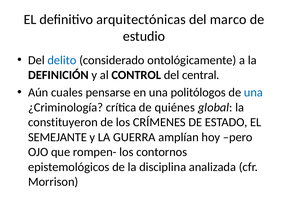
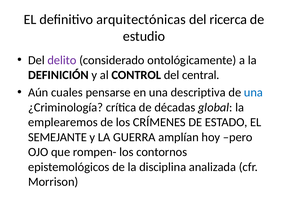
marco: marco -> ricerca
delito colour: blue -> purple
politólogos: politólogos -> descriptiva
quiénes: quiénes -> décadas
constituyeron: constituyeron -> emplearemos
